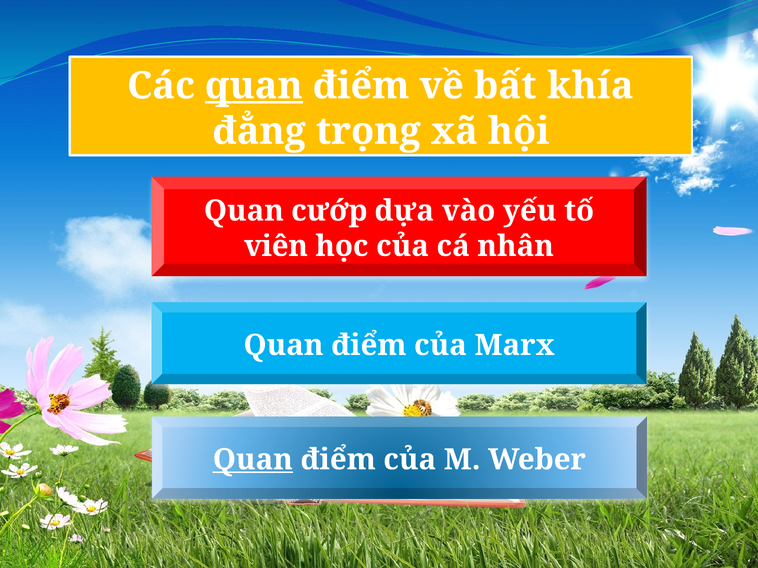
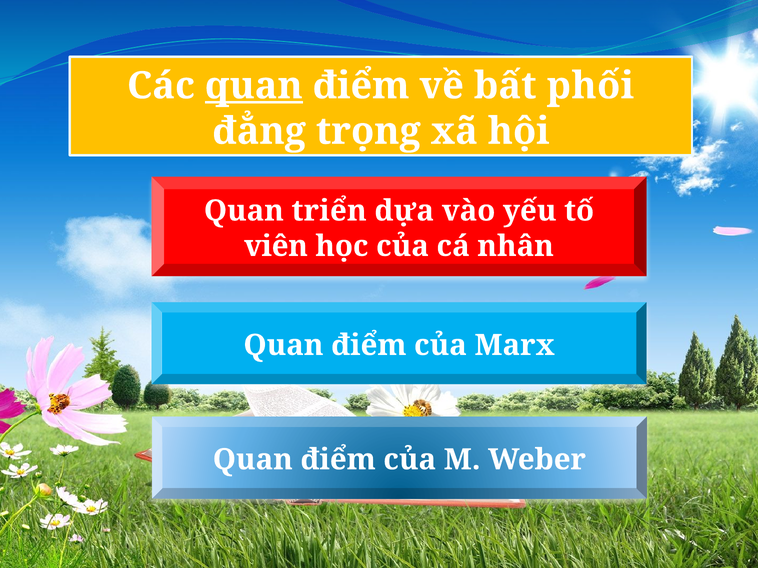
khía: khía -> phối
cướp: cướp -> triển
Quan at (253, 460) underline: present -> none
